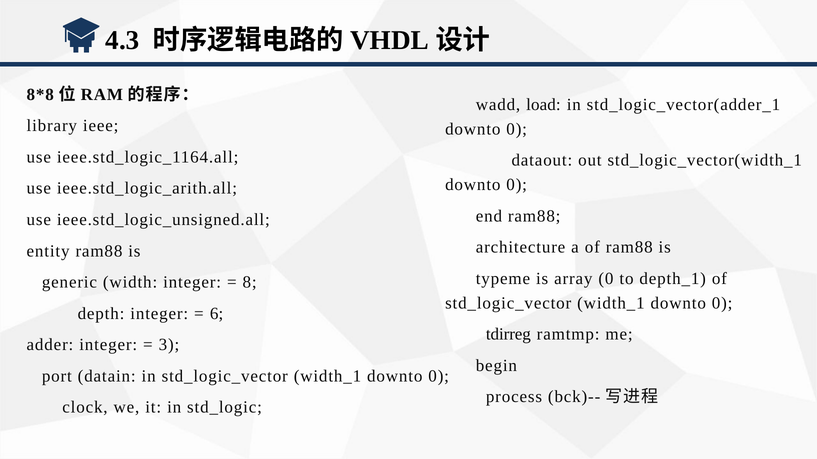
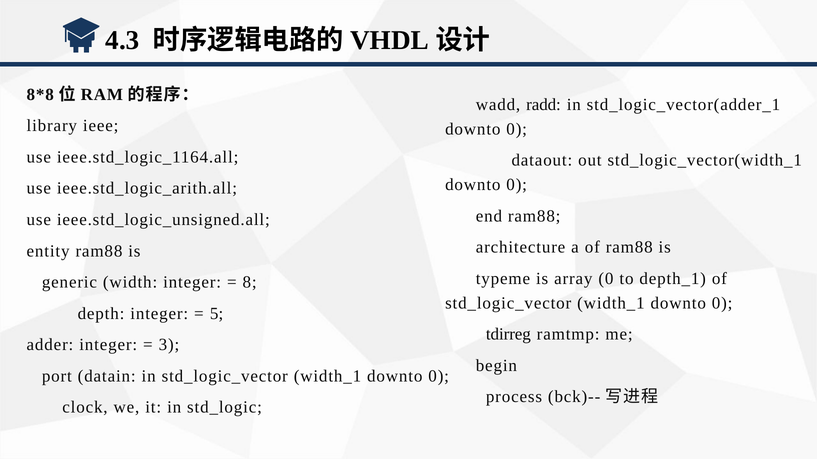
load: load -> radd
6: 6 -> 5
